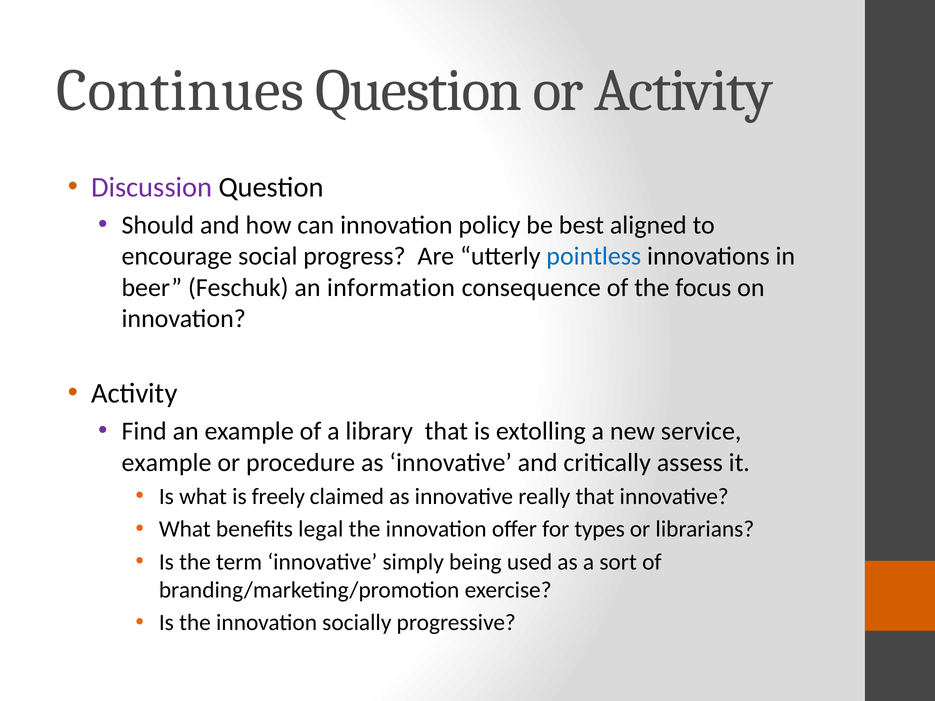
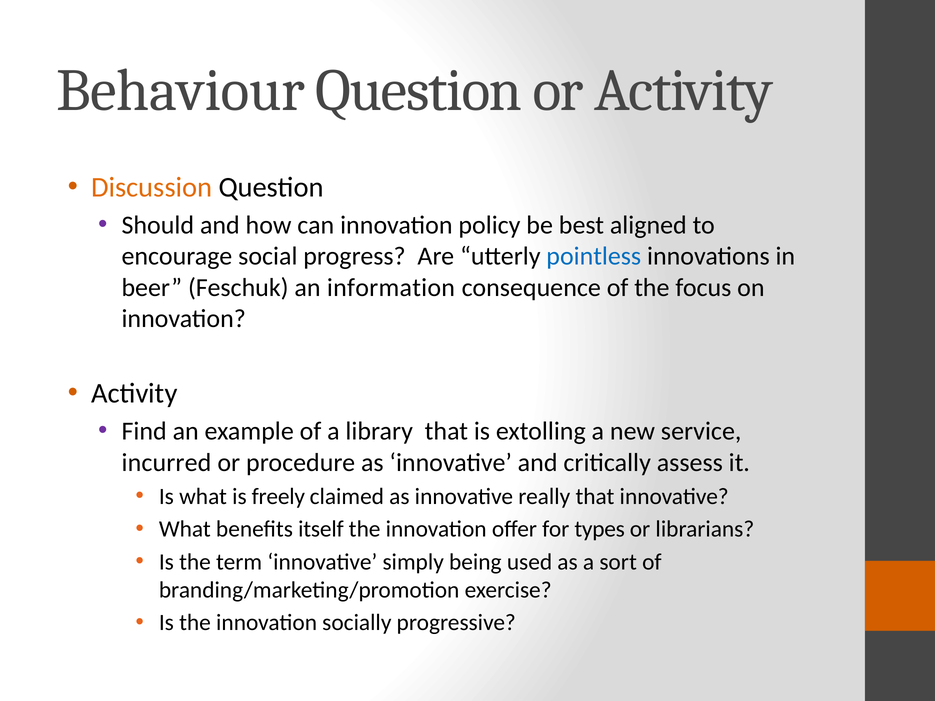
Continues: Continues -> Behaviour
Discussion colour: purple -> orange
example at (167, 463): example -> incurred
legal: legal -> itself
